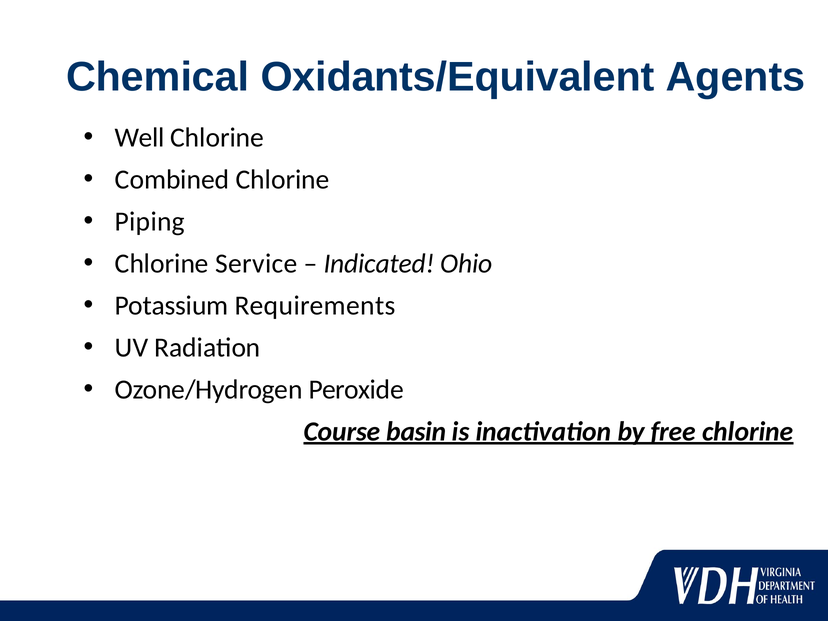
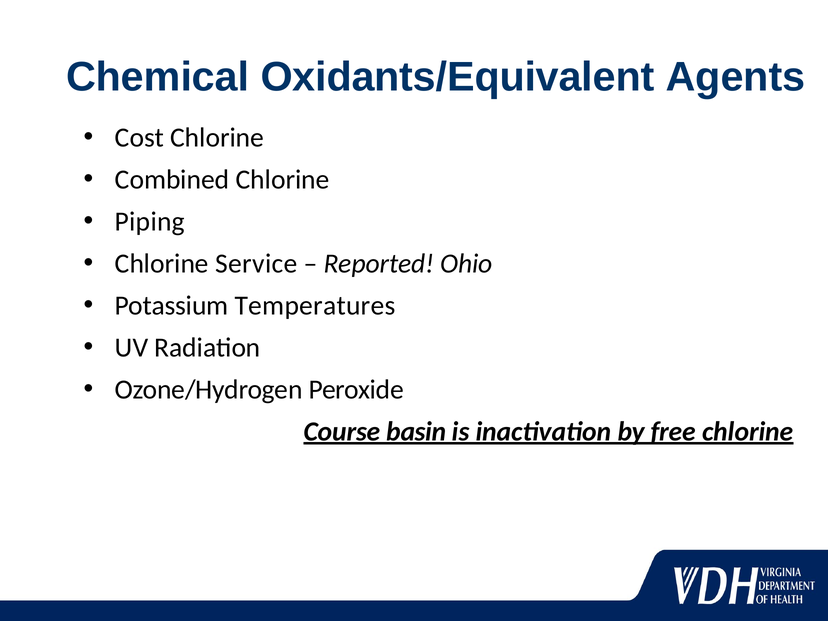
Well: Well -> Cost
Indicated: Indicated -> Reported
Requirements: Requirements -> Temperatures
